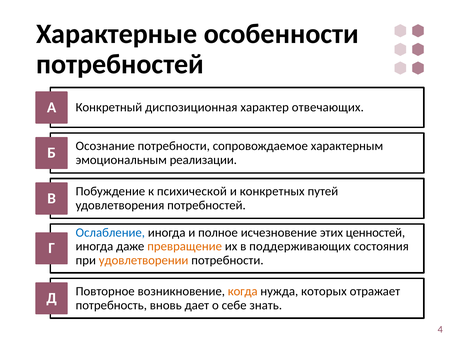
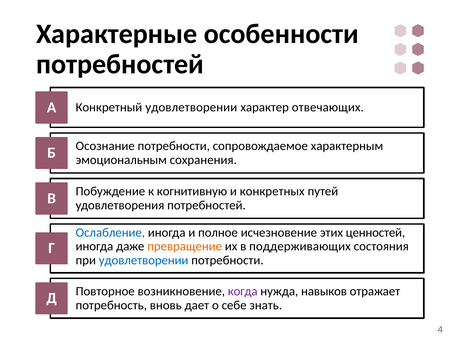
Конкретный диспозиционная: диспозиционная -> удовлетворении
реализации: реализации -> сохранения
психической: психической -> когнитивную
удовлетворении at (144, 260) colour: orange -> blue
когда colour: orange -> purple
которых: которых -> навыков
